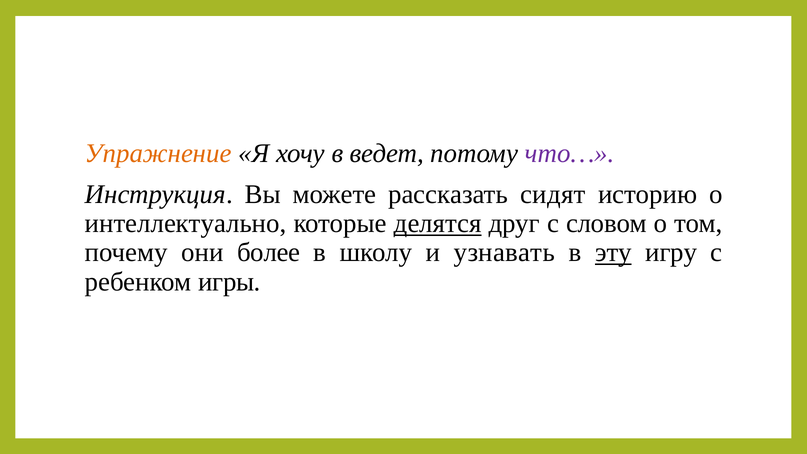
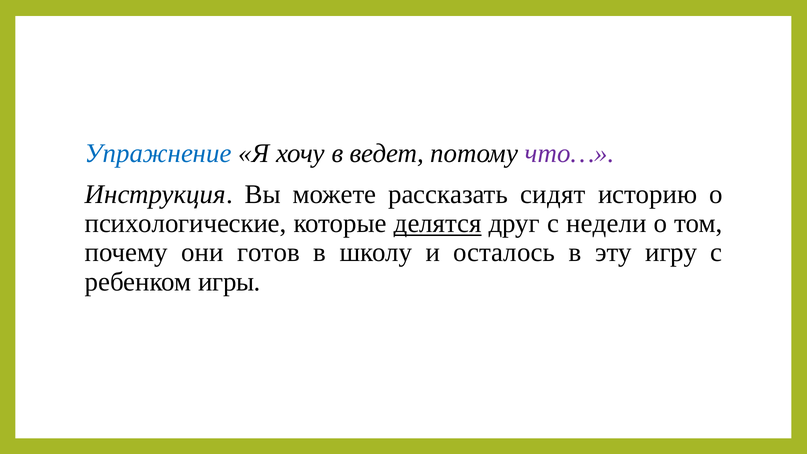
Упражнение colour: orange -> blue
интеллектуально: интеллектуально -> психологические
словом: словом -> недели
более: более -> готов
узнавать: узнавать -> осталось
эту underline: present -> none
